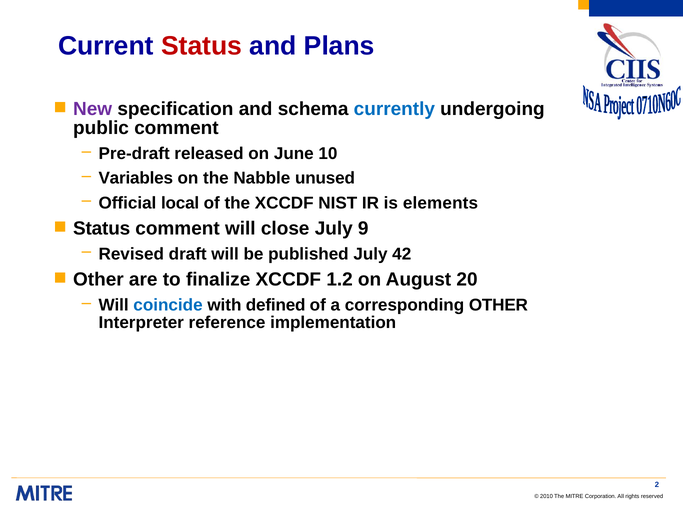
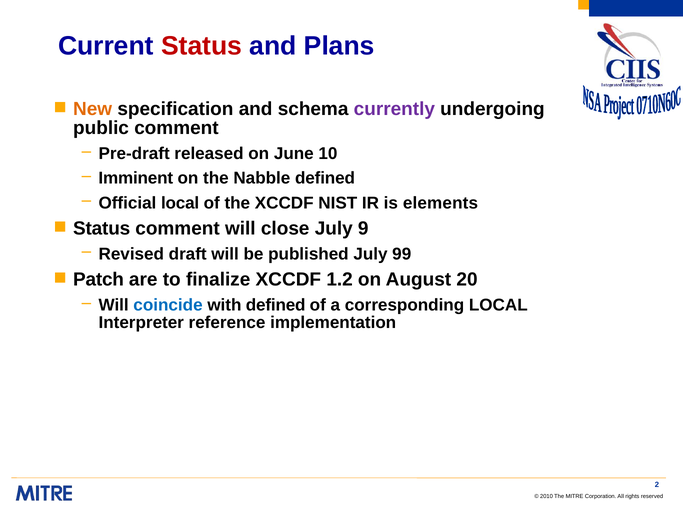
New colour: purple -> orange
currently colour: blue -> purple
Variables: Variables -> Imminent
Nabble unused: unused -> defined
42: 42 -> 99
Other at (98, 280): Other -> Patch
corresponding OTHER: OTHER -> LOCAL
